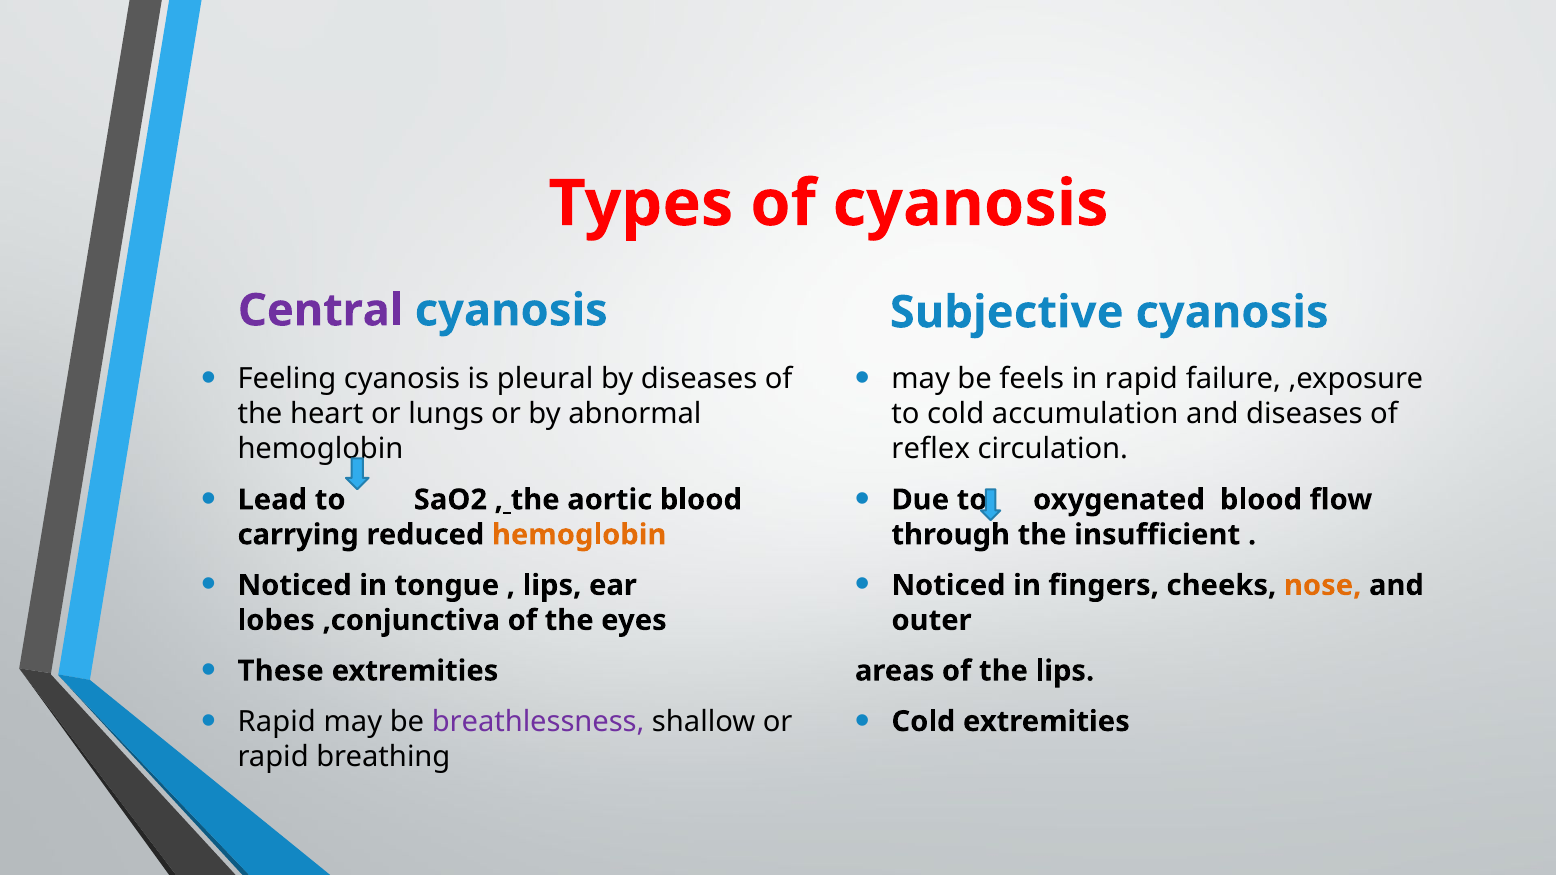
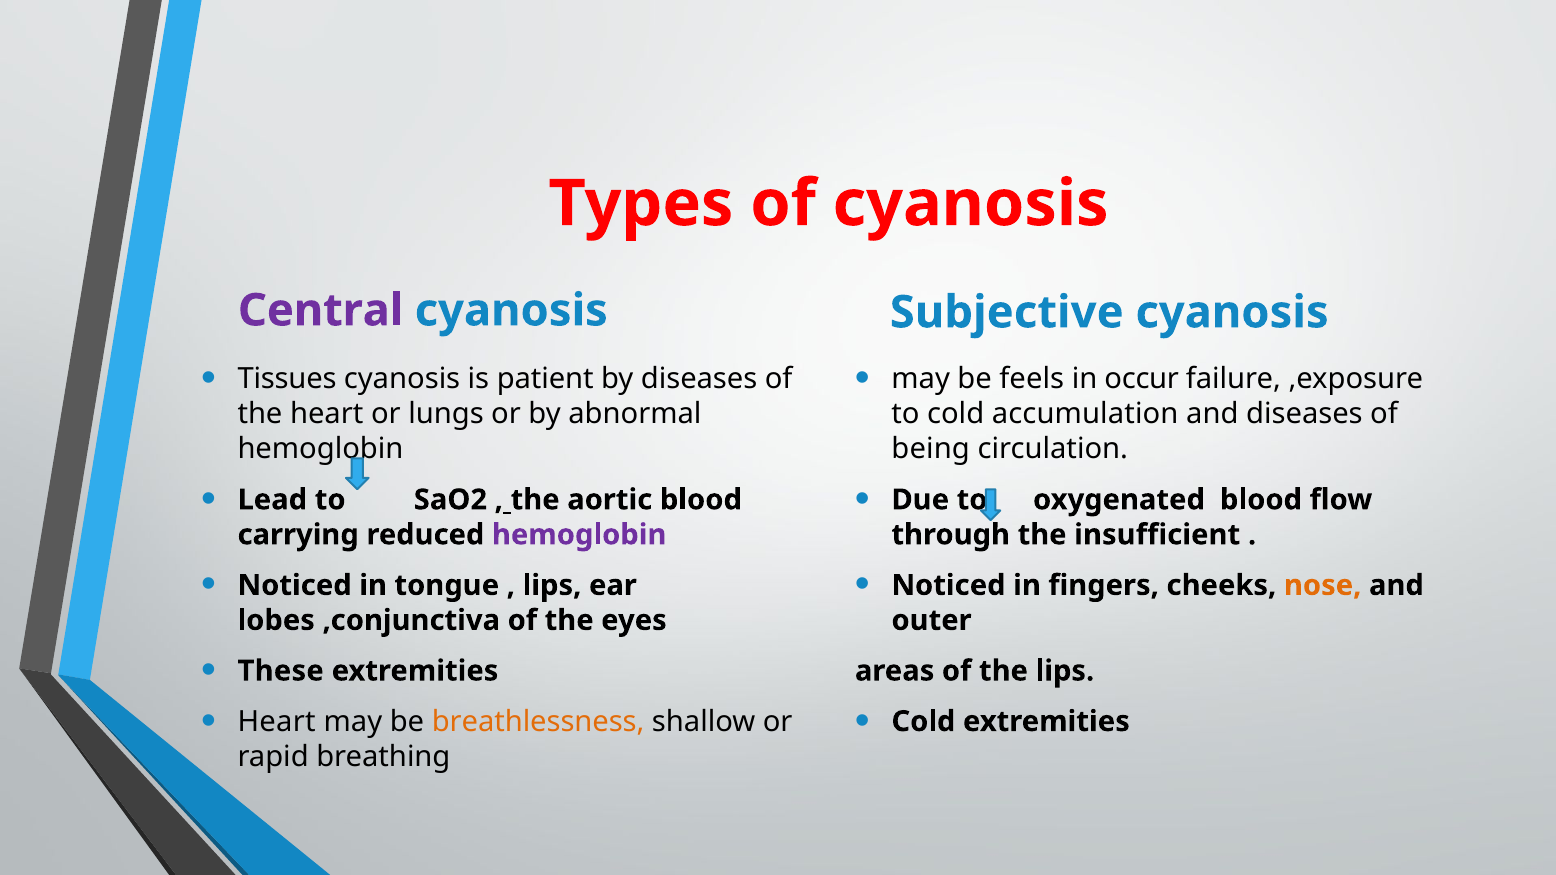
Feeling: Feeling -> Tissues
pleural: pleural -> patient
in rapid: rapid -> occur
reflex: reflex -> being
hemoglobin at (579, 535) colour: orange -> purple
Rapid at (277, 722): Rapid -> Heart
breathlessness colour: purple -> orange
